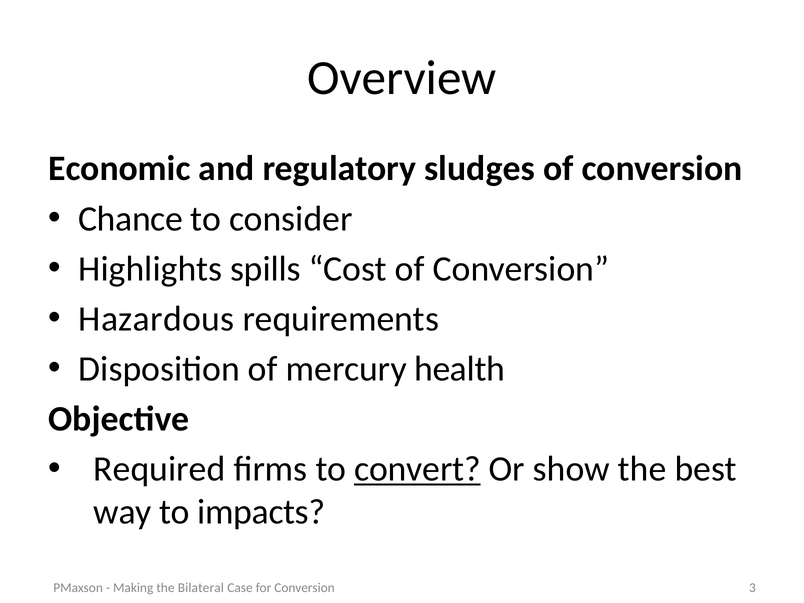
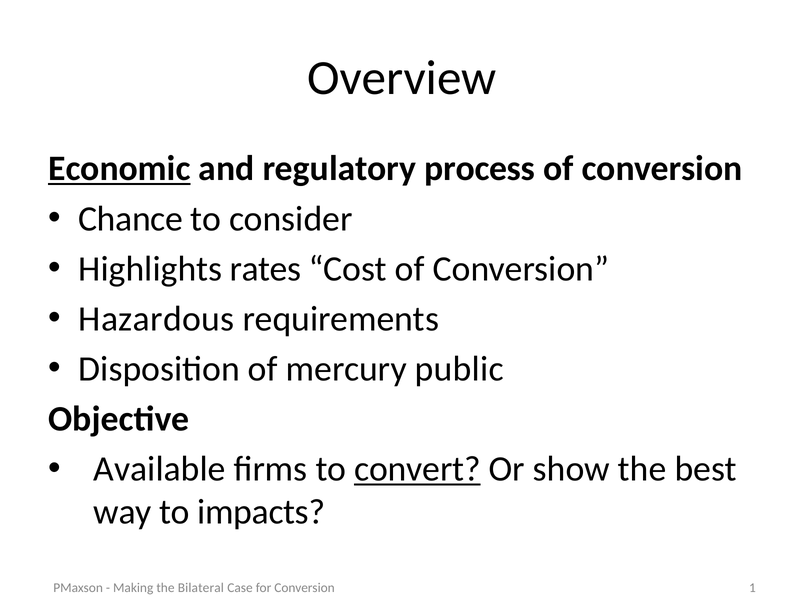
Economic underline: none -> present
sludges: sludges -> process
spills: spills -> rates
health: health -> public
Required: Required -> Available
3: 3 -> 1
